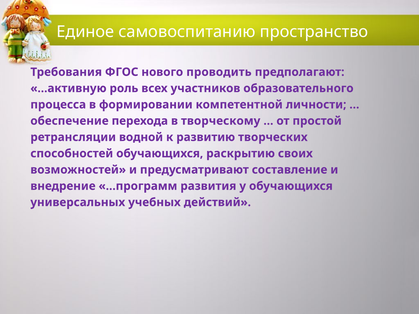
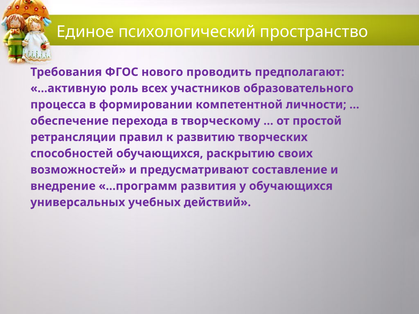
самовоспитанию: самовоспитанию -> психологический
водной: водной -> правил
